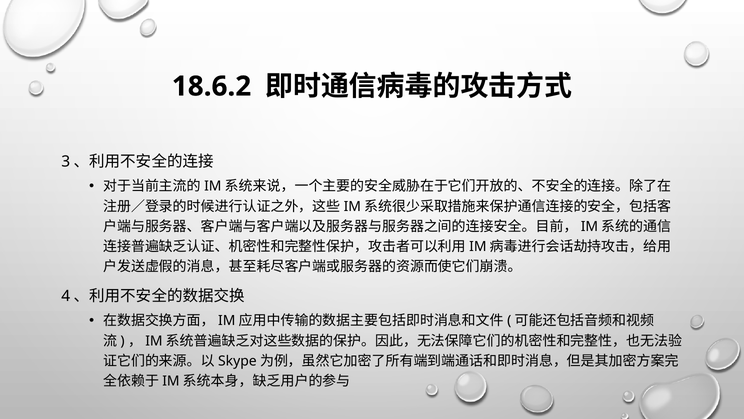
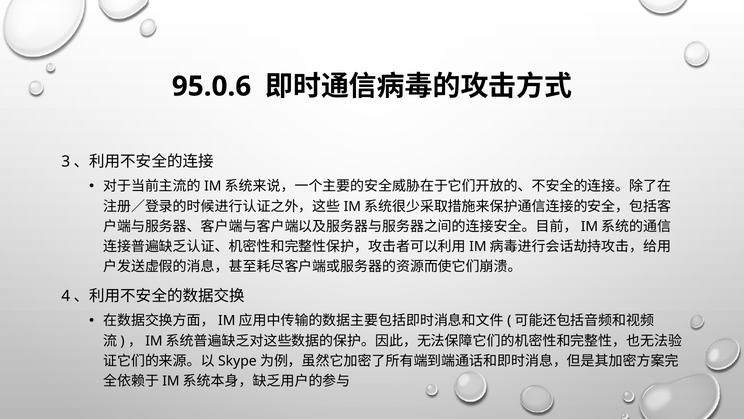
18.6.2: 18.6.2 -> 95.0.6
